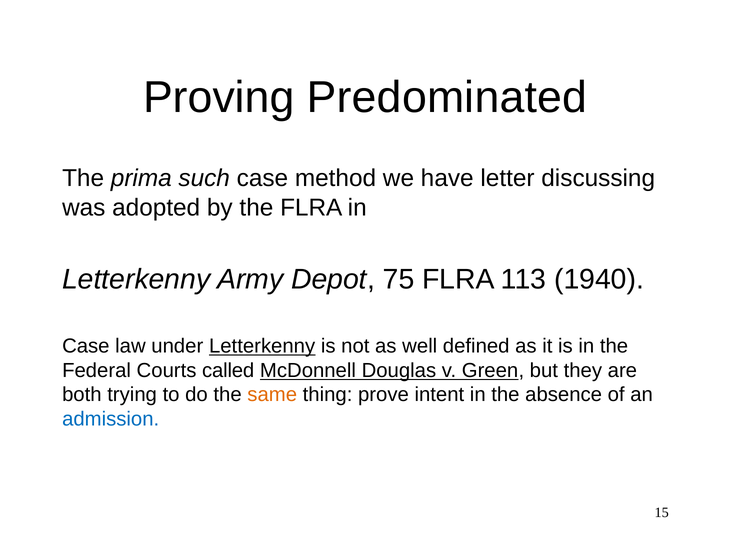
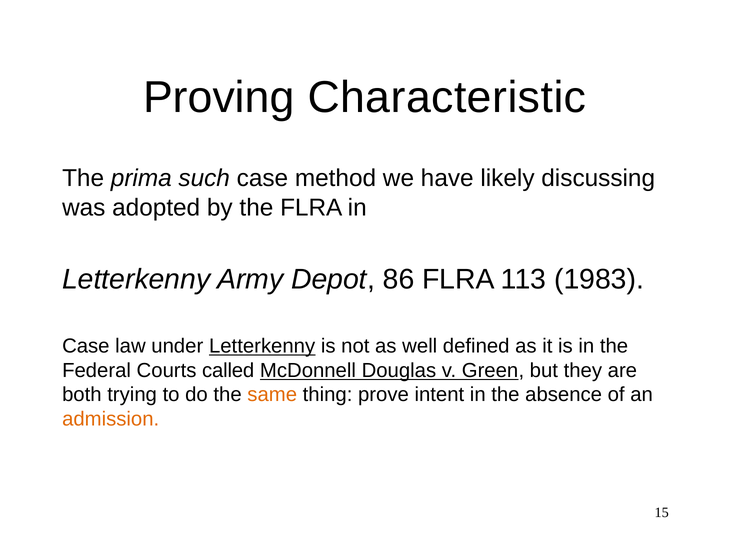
Predominated: Predominated -> Characteristic
letter: letter -> likely
75: 75 -> 86
1940: 1940 -> 1983
admission colour: blue -> orange
